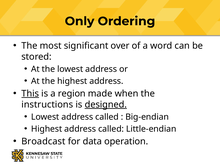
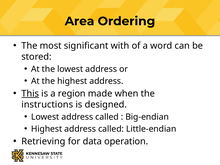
Only: Only -> Area
over: over -> with
designed underline: present -> none
Broadcast: Broadcast -> Retrieving
